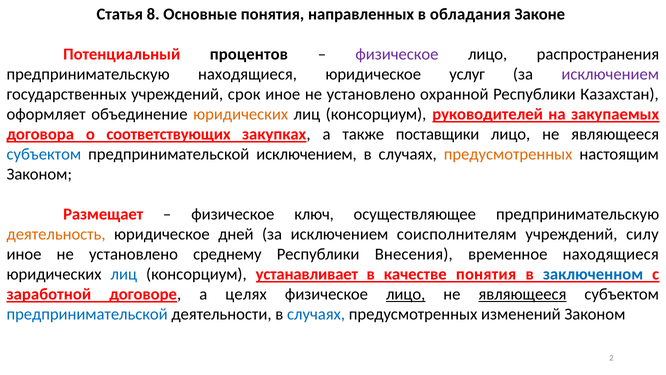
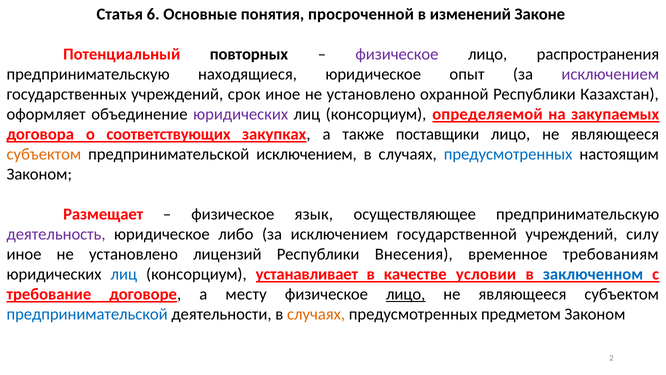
8: 8 -> 6
направленных: направленных -> просроченной
обладания: обладания -> изменений
процентов: процентов -> повторных
услуг: услуг -> опыт
юридических at (241, 114) colour: orange -> purple
руководителей: руководителей -> определяемой
субъектом at (44, 154) colour: blue -> orange
предусмотренных at (508, 154) colour: orange -> blue
ключ: ключ -> язык
деятельность colour: orange -> purple
дней: дней -> либо
соисполнителям: соисполнителям -> государственной
среднему: среднему -> лицензий
временное находящиеся: находящиеся -> требованиям
качестве понятия: понятия -> условии
заработной: заработной -> требование
целях: целях -> месту
являющееся at (522, 294) underline: present -> none
случаях at (316, 314) colour: blue -> orange
изменений: изменений -> предметом
